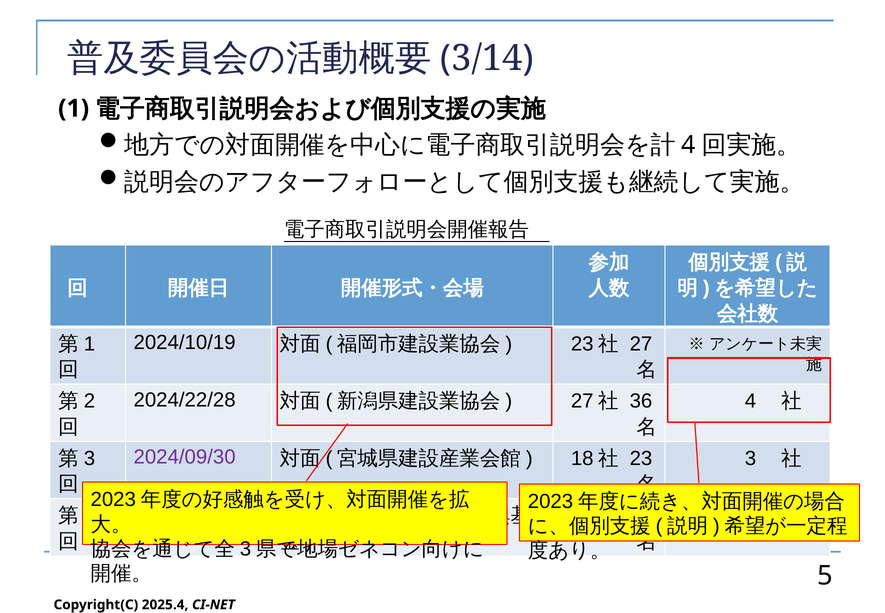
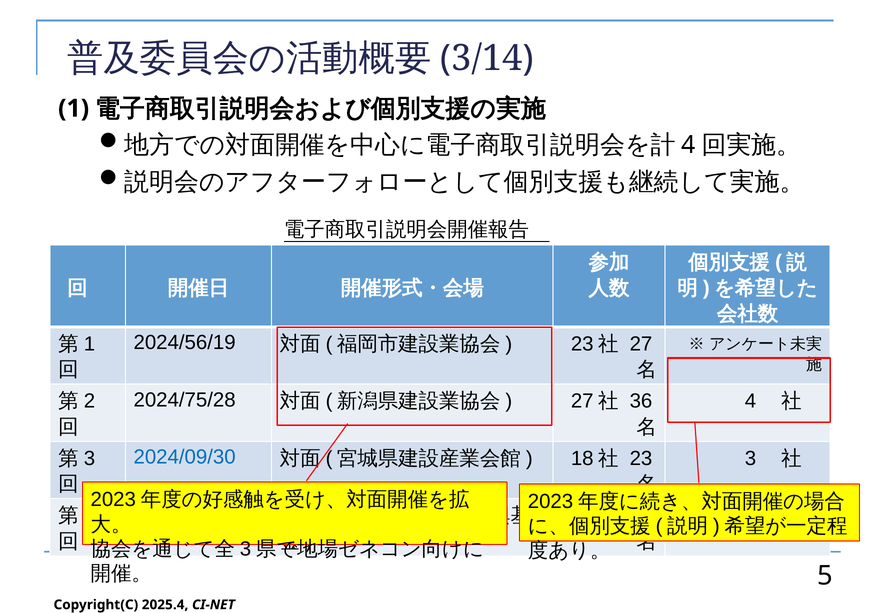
2024/10/19: 2024/10/19 -> 2024/56/19
2024/22/28: 2024/22/28 -> 2024/75/28
2024/09/30 colour: purple -> blue
